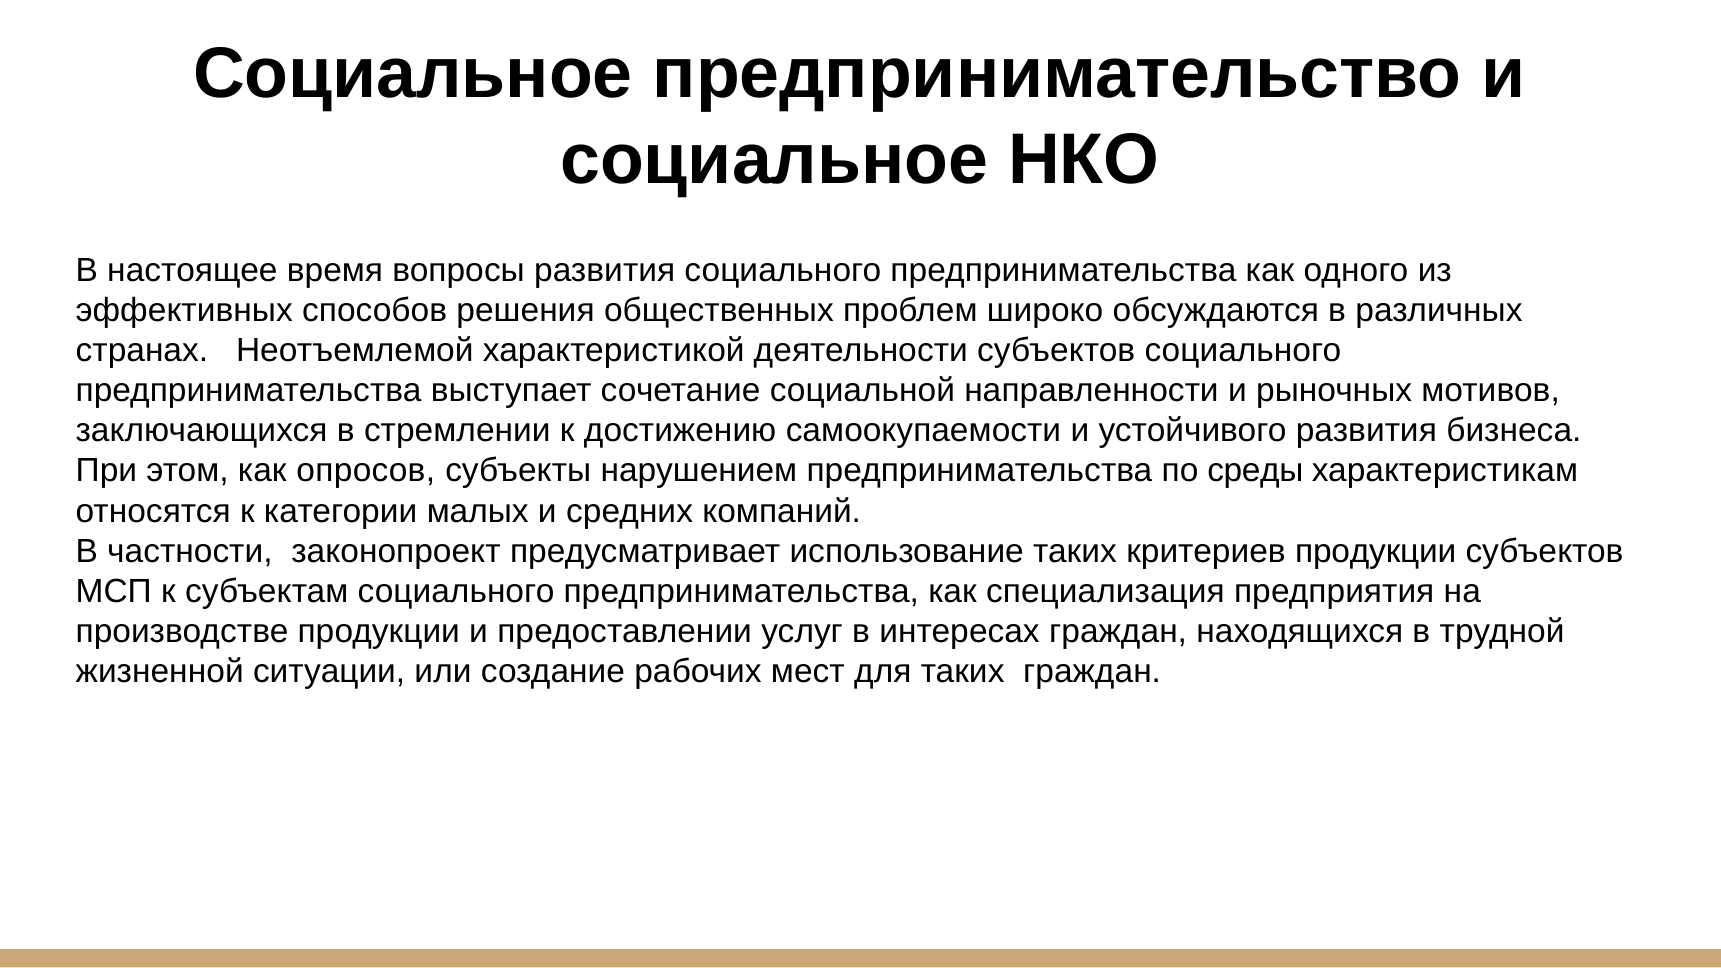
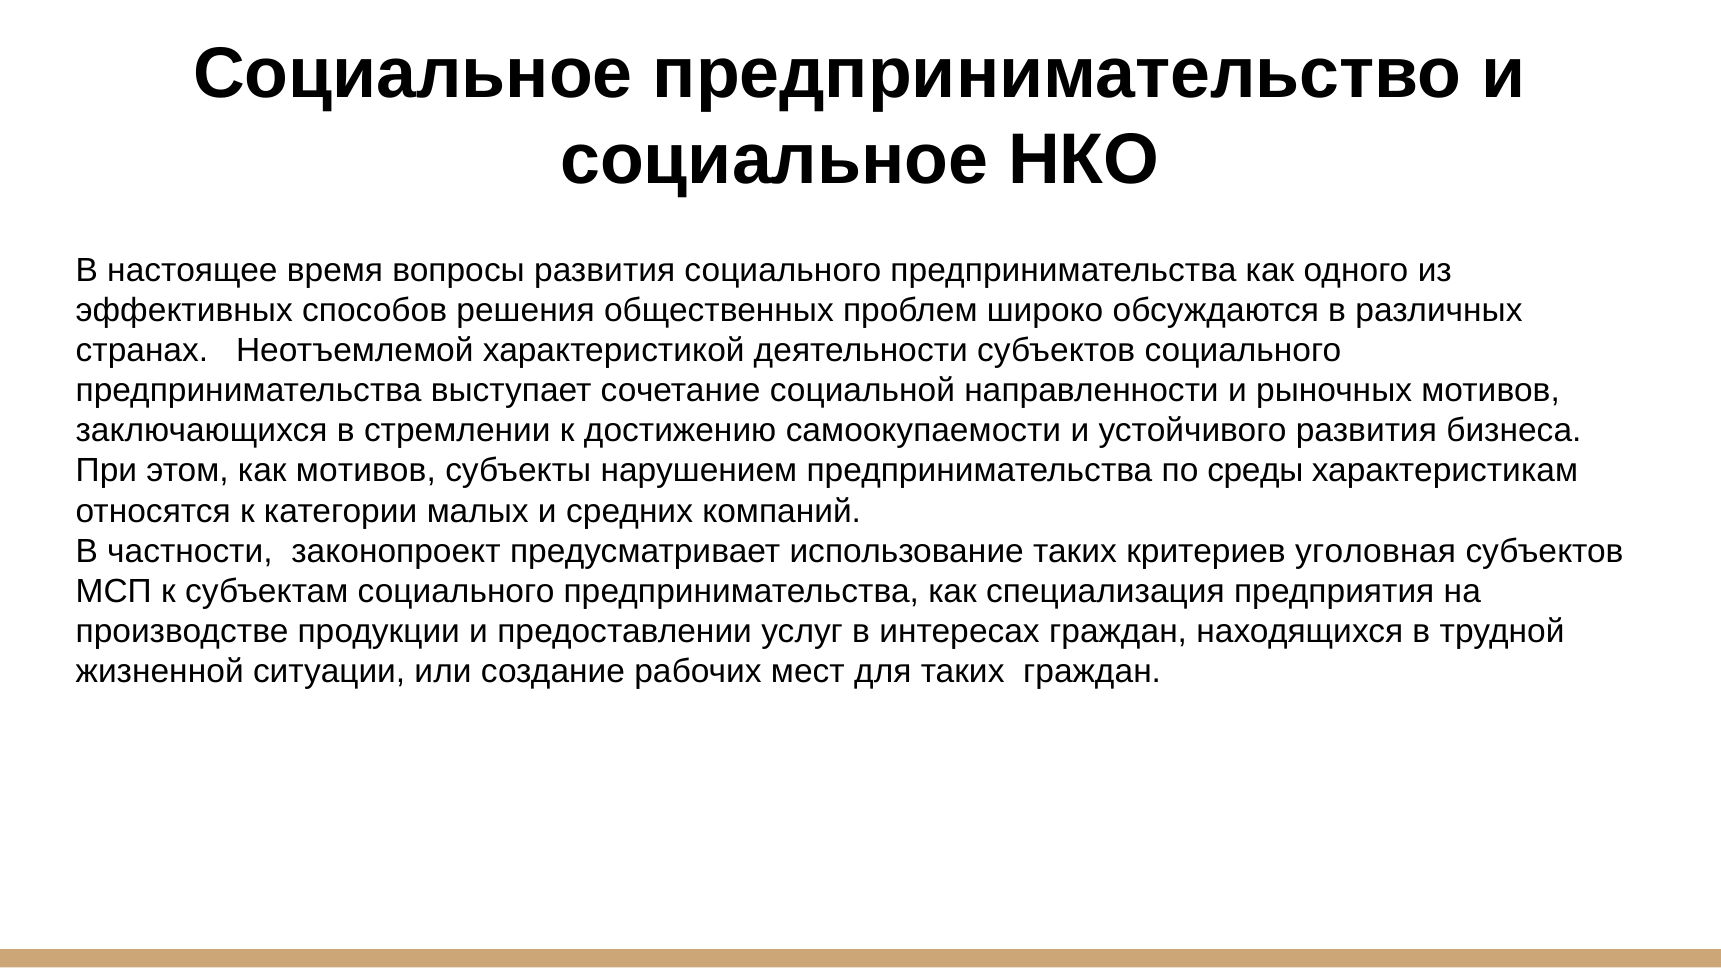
как опросов: опросов -> мотивов
критериев продукции: продукции -> уголовная
